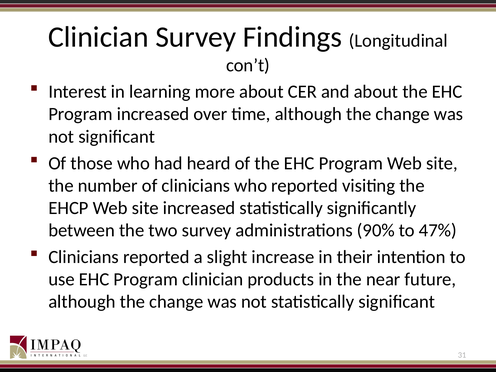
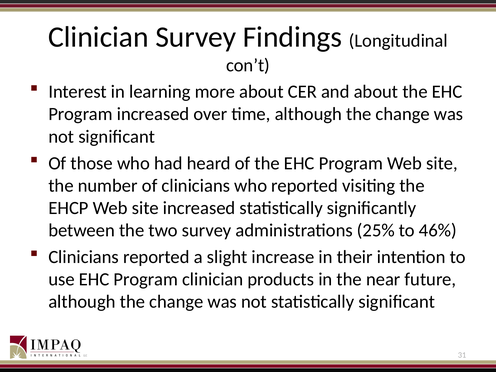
90%: 90% -> 25%
47%: 47% -> 46%
